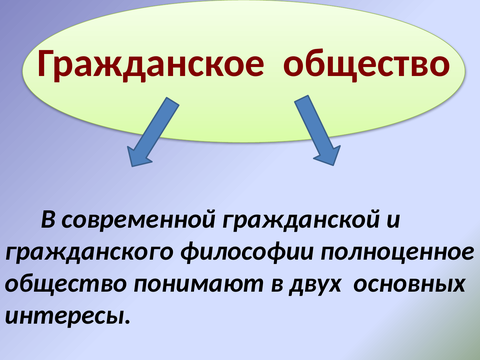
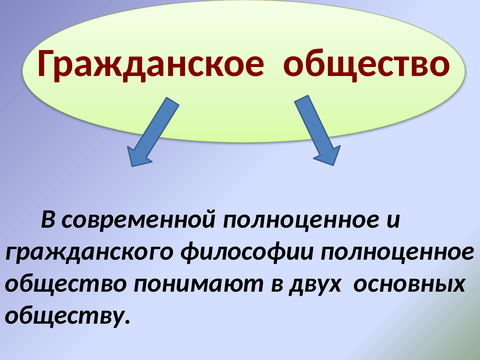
современной гражданской: гражданской -> полноценное
интересы: интересы -> обществу
